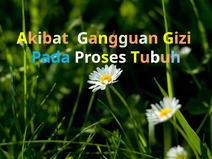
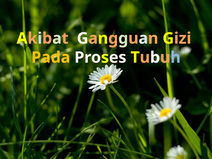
Pada colour: light blue -> yellow
